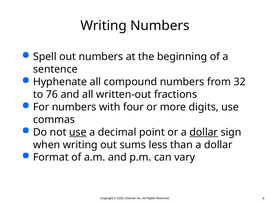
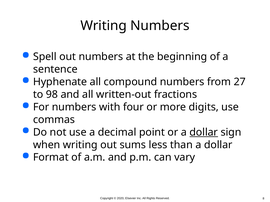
32: 32 -> 27
76: 76 -> 98
use at (78, 133) underline: present -> none
